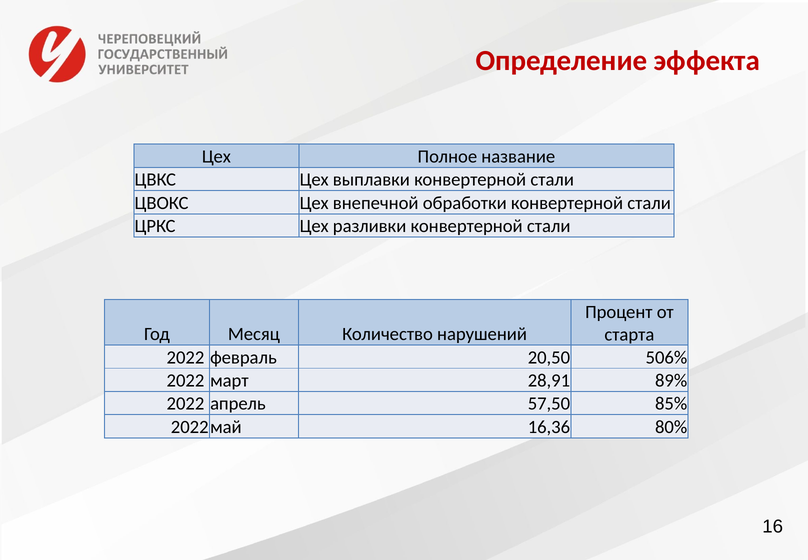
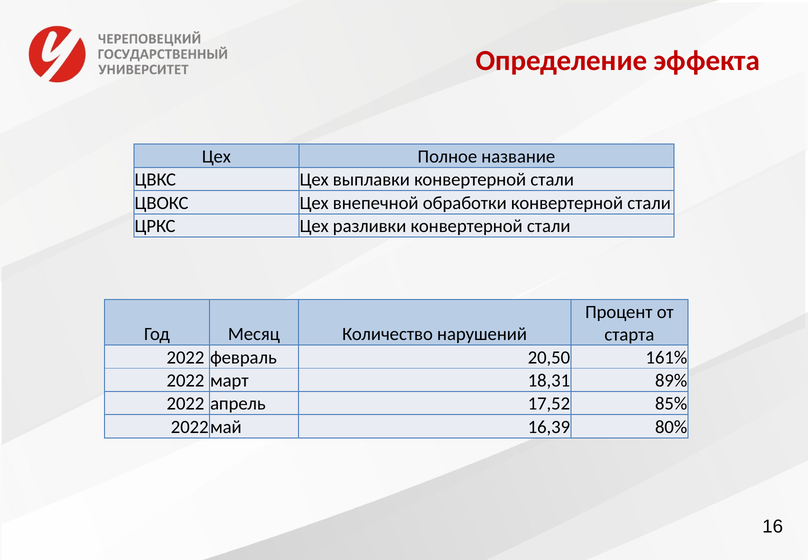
506%: 506% -> 161%
28,91: 28,91 -> 18,31
57,50: 57,50 -> 17,52
16,36: 16,36 -> 16,39
